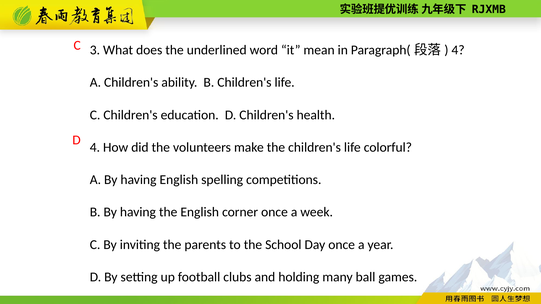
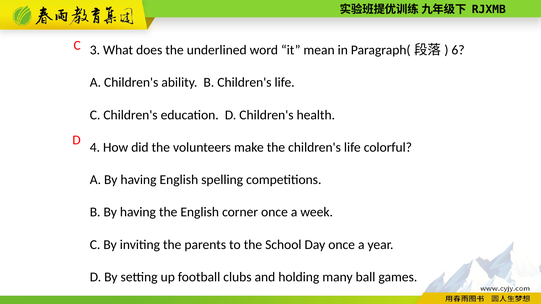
4 at (458, 50): 4 -> 6
